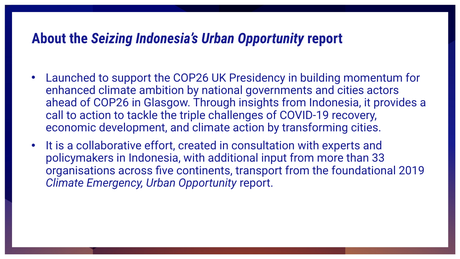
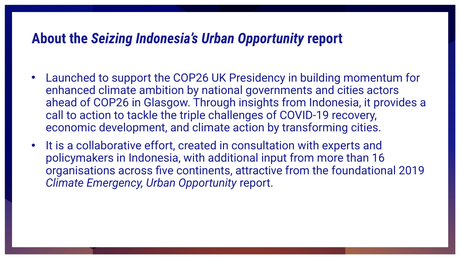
33: 33 -> 16
transport: transport -> attractive
